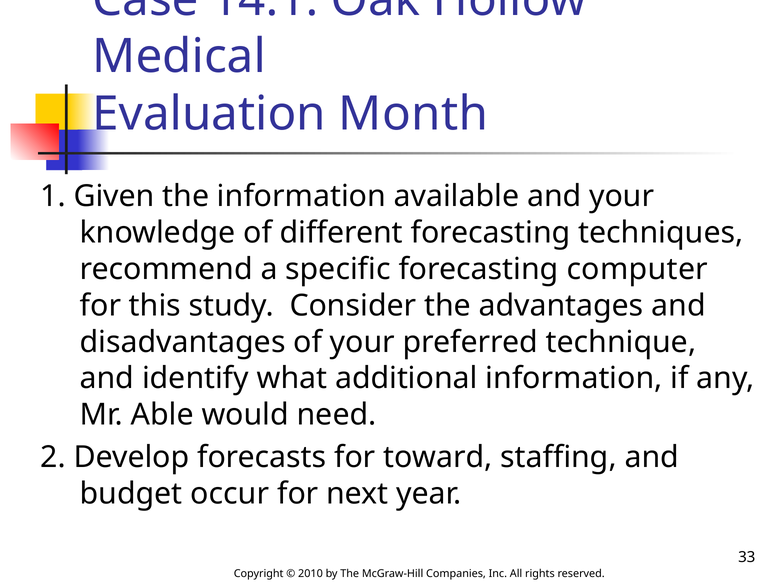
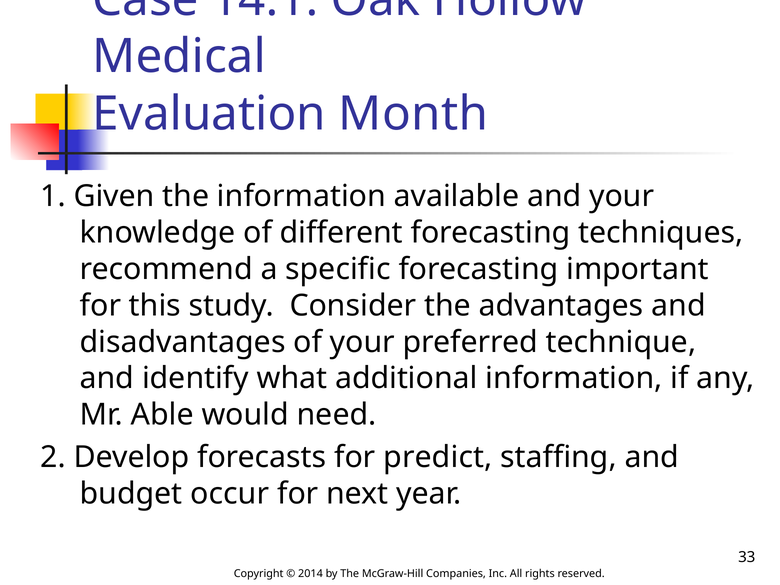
computer: computer -> important
toward: toward -> predict
2010: 2010 -> 2014
